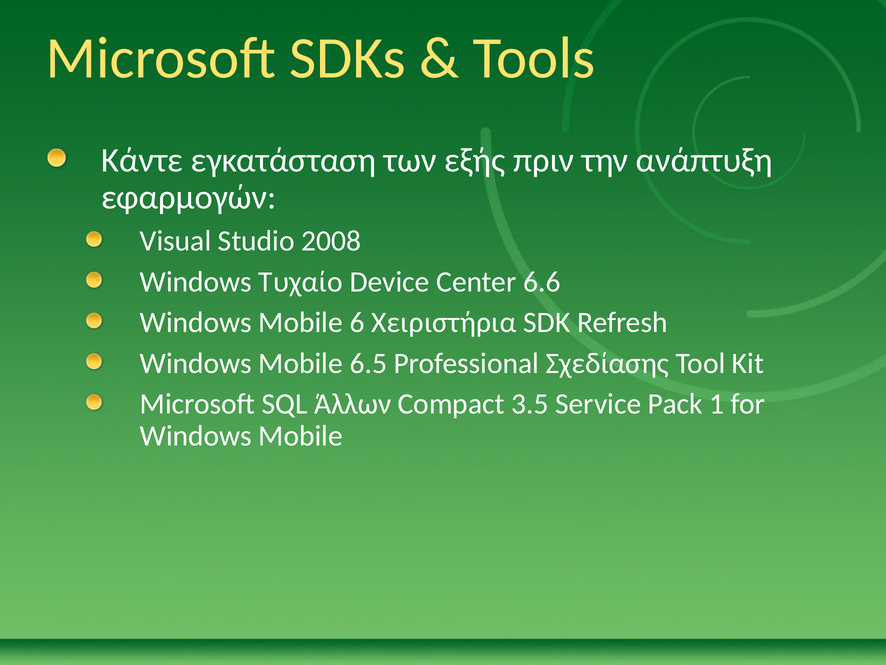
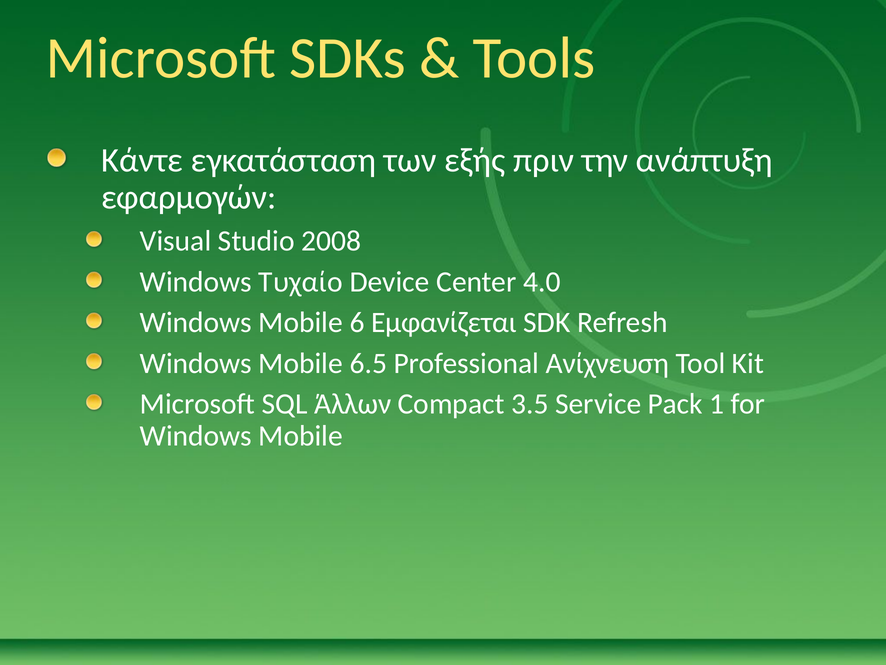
6.6: 6.6 -> 4.0
Χειριστήρια: Χειριστήρια -> Εμφανίζεται
Σχεδίασης: Σχεδίασης -> Ανίχνευση
